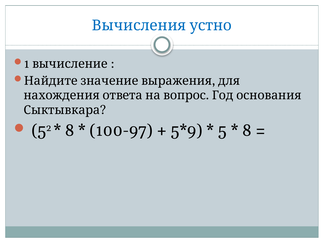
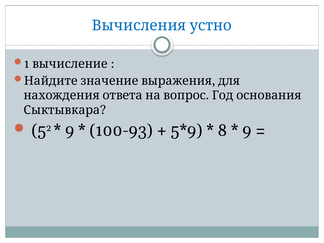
8 at (70, 131): 8 -> 9
100-97: 100-97 -> 100-93
5: 5 -> 8
8 at (247, 131): 8 -> 9
